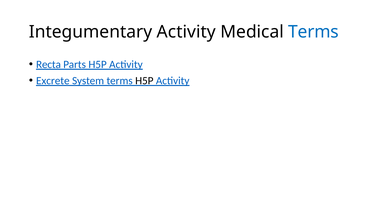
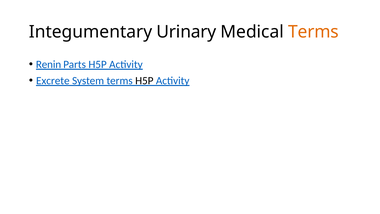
Integumentary Activity: Activity -> Urinary
Terms at (313, 32) colour: blue -> orange
Recta: Recta -> Renin
